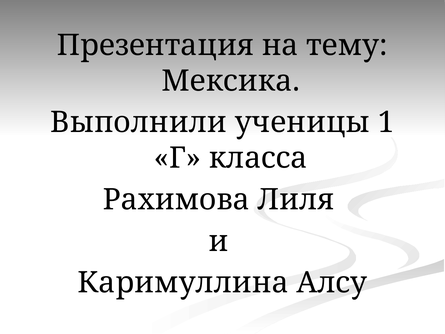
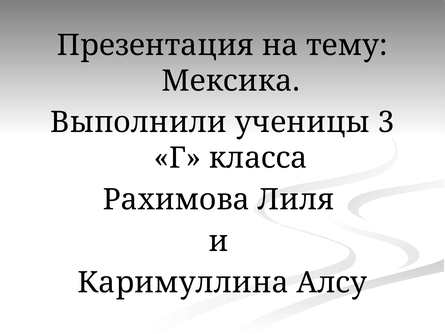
1: 1 -> 3
